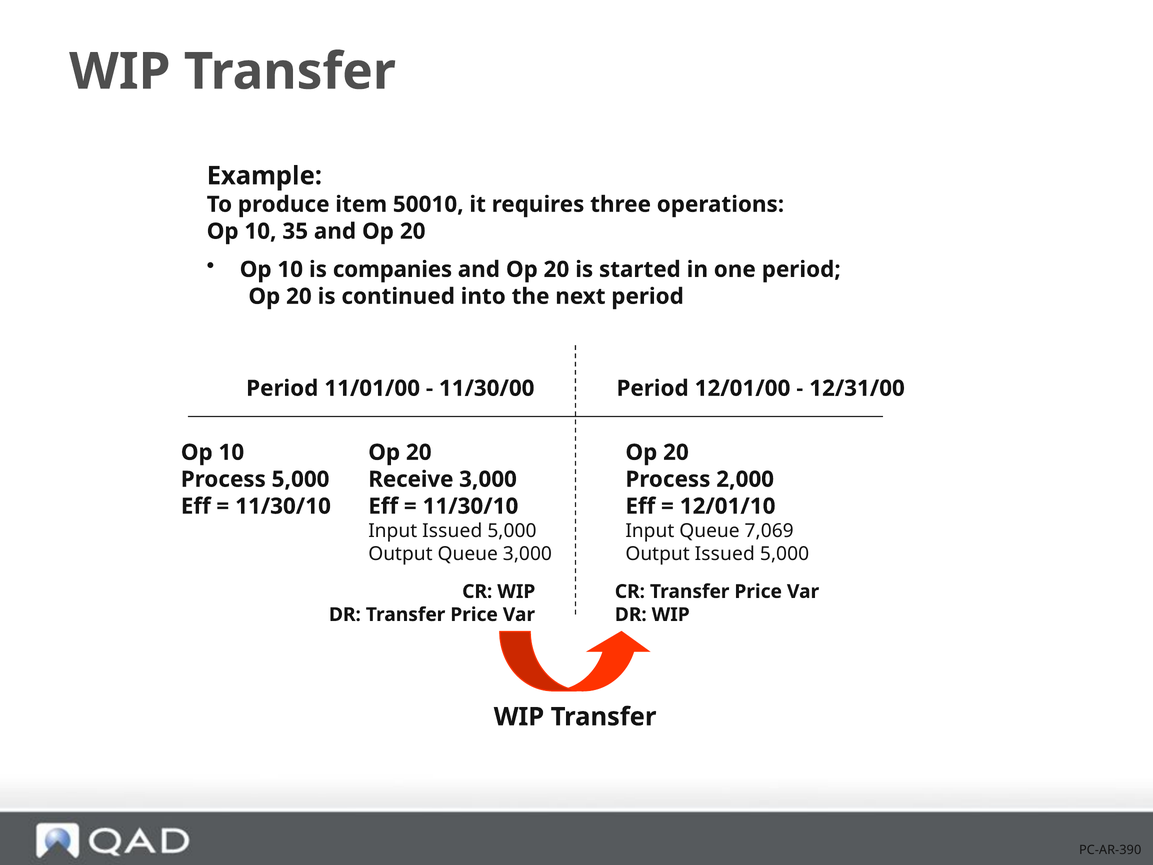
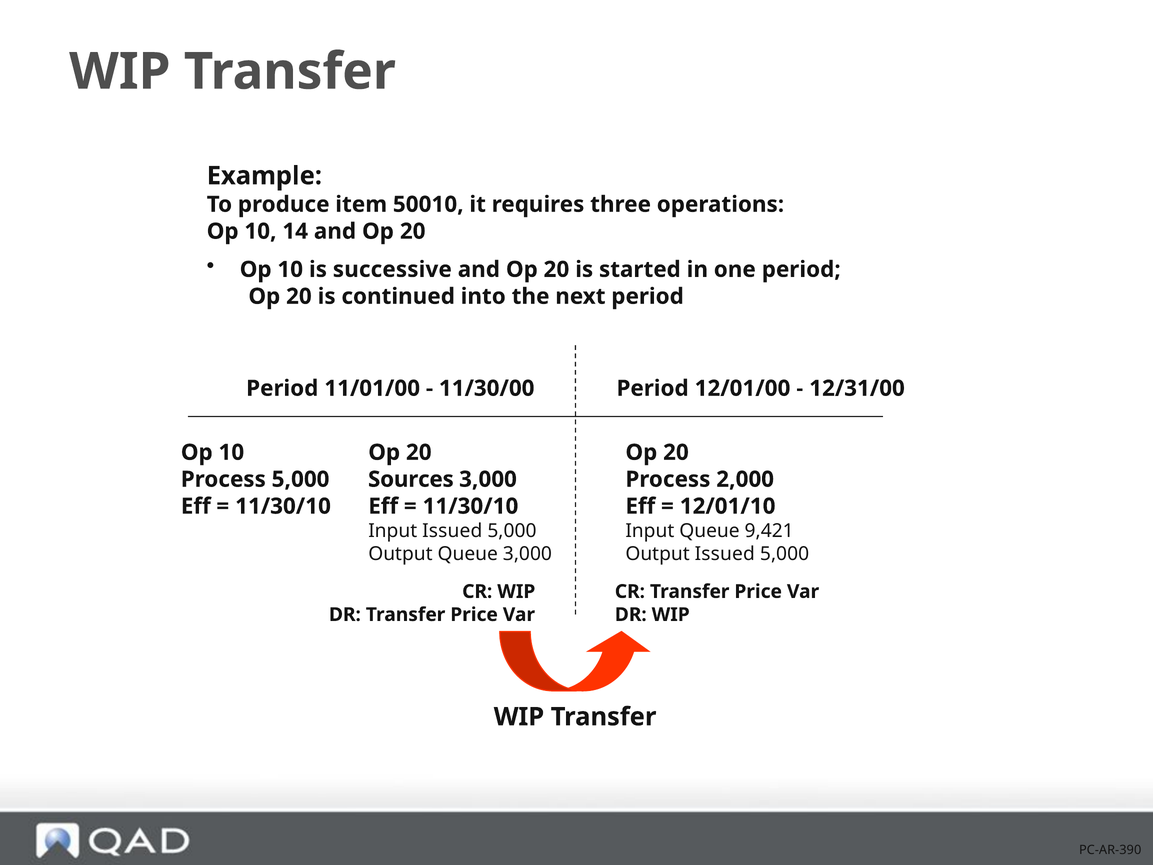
35: 35 -> 14
companies: companies -> successive
Receive: Receive -> Sources
7,069: 7,069 -> 9,421
